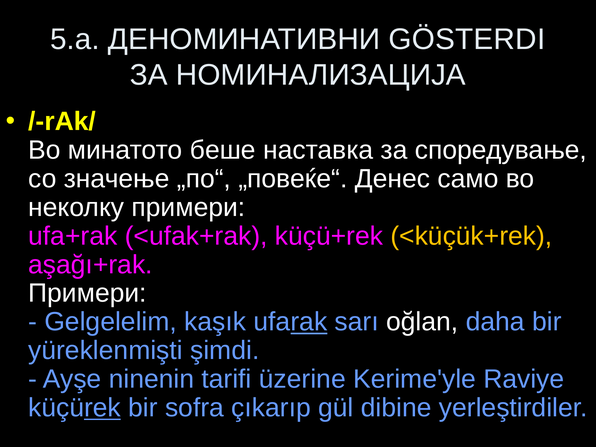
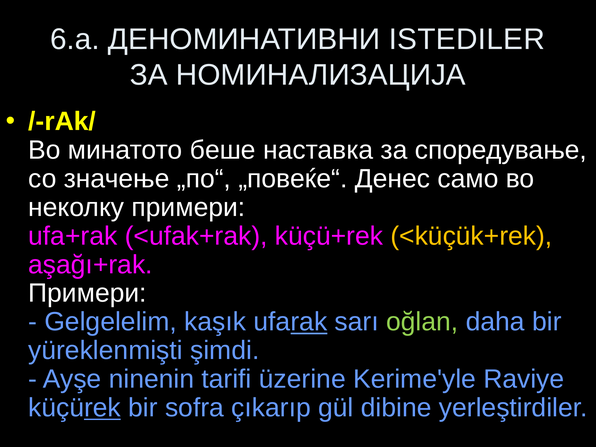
5.a: 5.a -> 6.a
GÖSTERDI: GÖSTERDI -> ISTEDILER
oğlan colour: white -> light green
